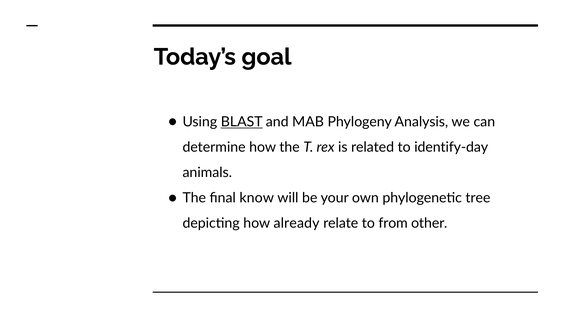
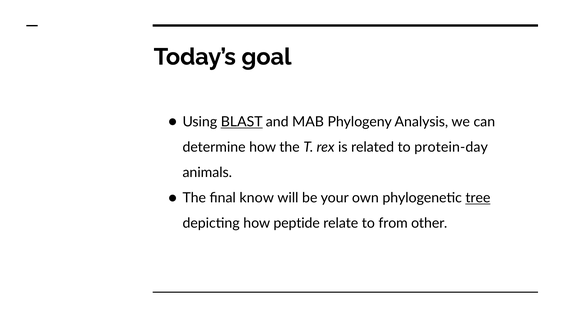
identify-day: identify-day -> protein-day
tree underline: none -> present
already: already -> peptide
